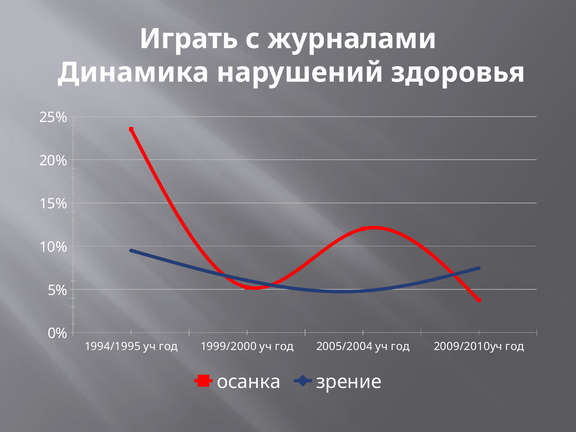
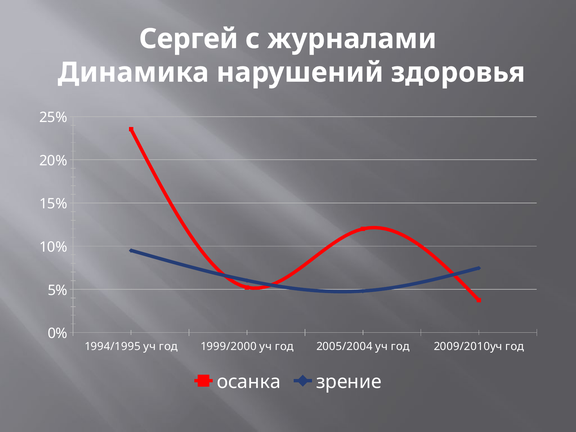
Играть: Играть -> Сергей
